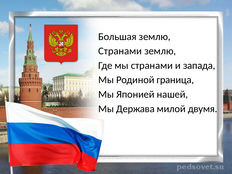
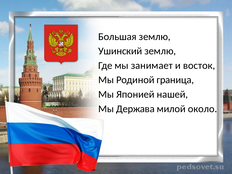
Странами at (120, 51): Странами -> Ушинский
мы странами: странами -> занимает
запада: запада -> восток
двумя: двумя -> около
